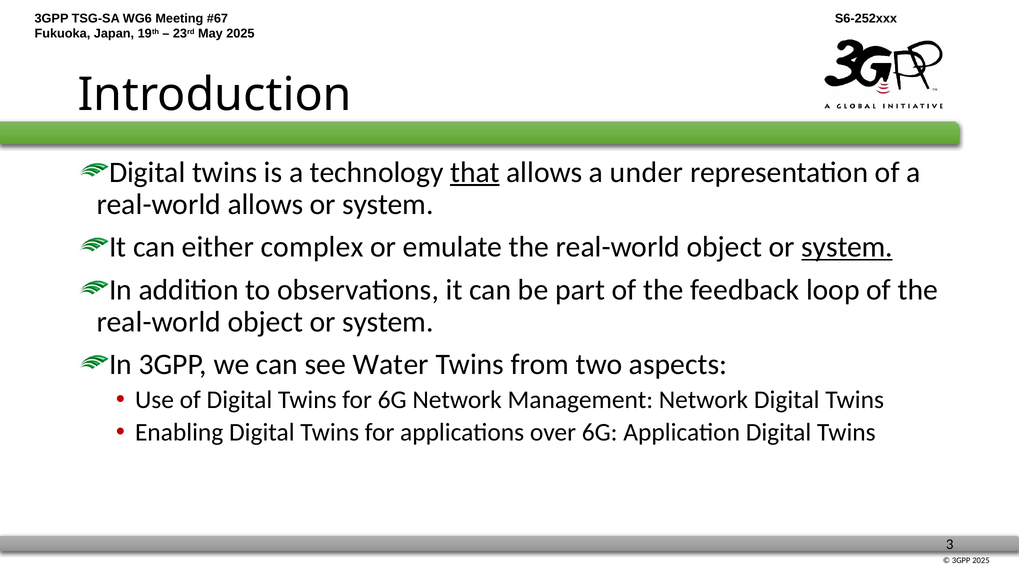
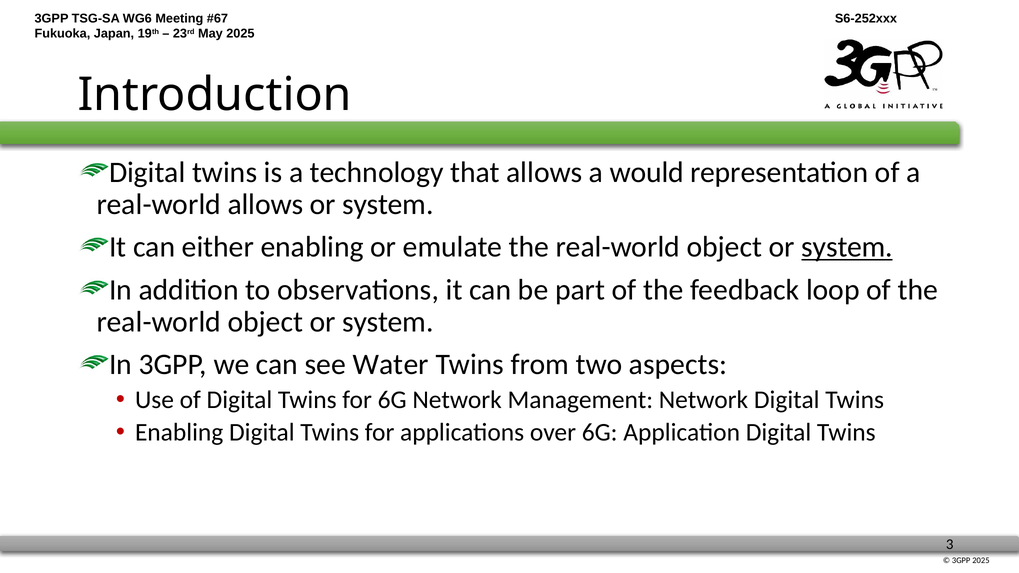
that underline: present -> none
under: under -> would
either complex: complex -> enabling
